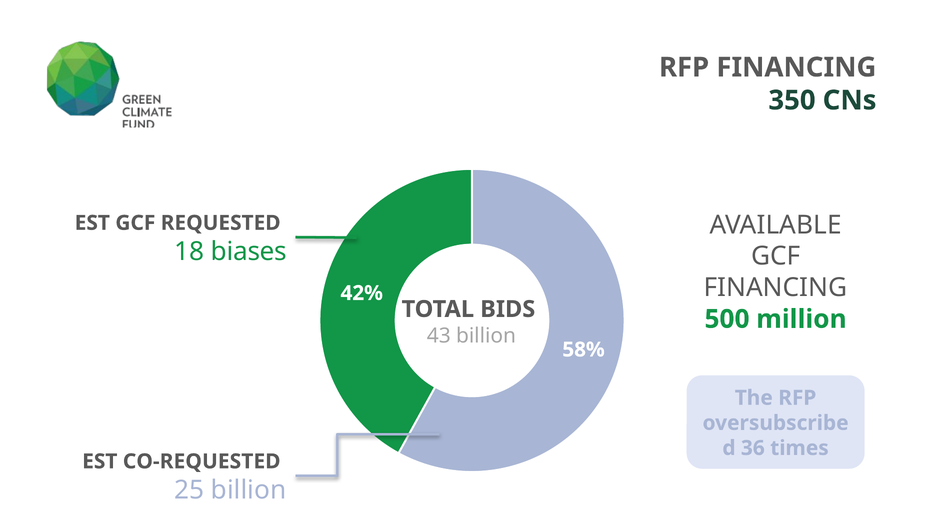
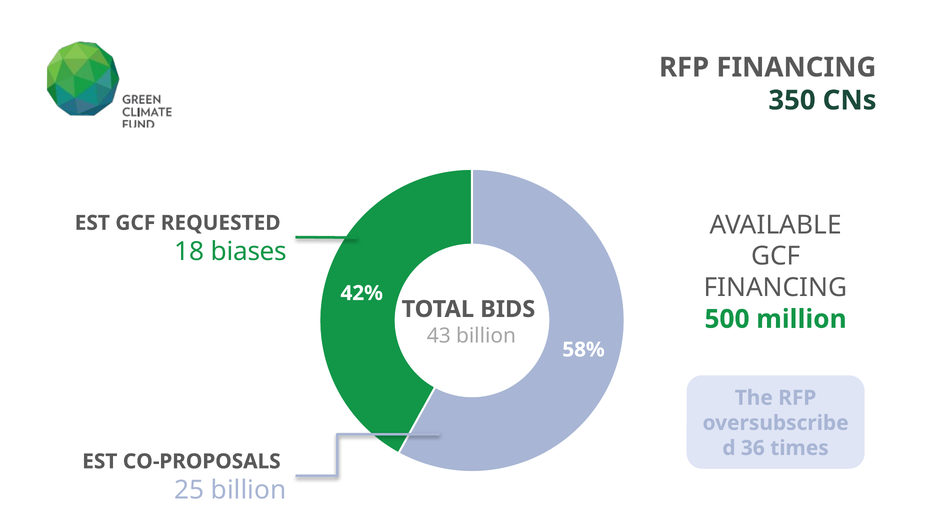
CO-REQUESTED: CO-REQUESTED -> CO-PROPOSALS
